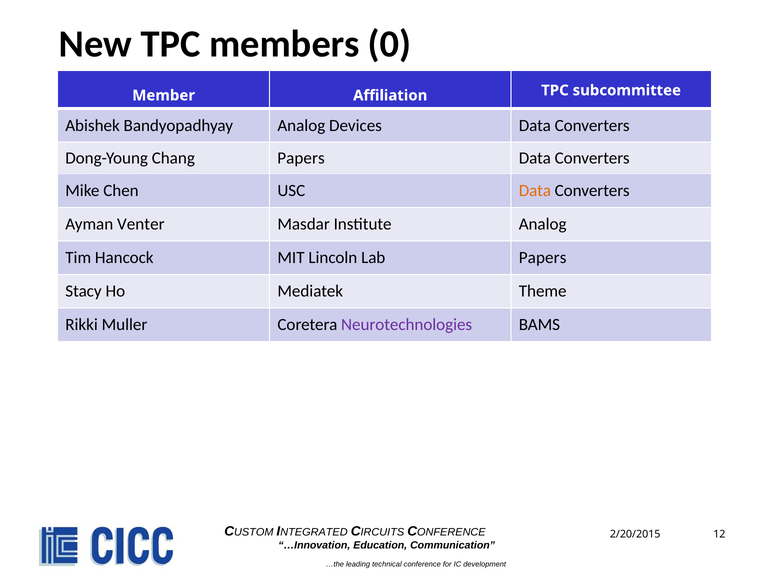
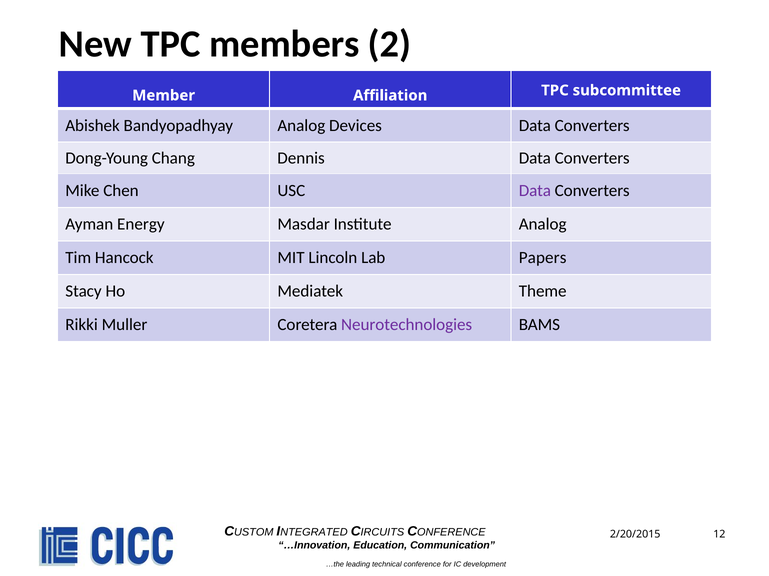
0: 0 -> 2
Chang Papers: Papers -> Dennis
Data at (535, 191) colour: orange -> purple
Venter: Venter -> Energy
